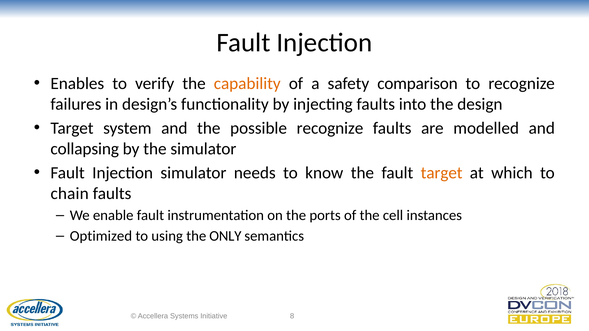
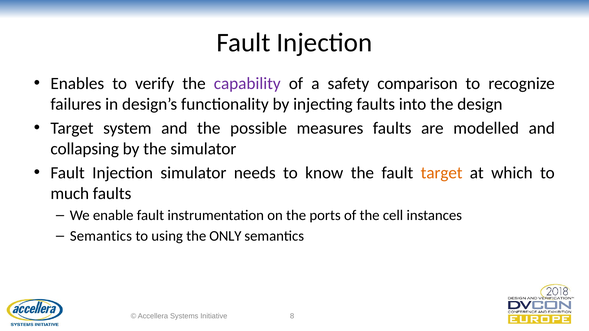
capability colour: orange -> purple
possible recognize: recognize -> measures
chain: chain -> much
Optimized at (101, 236): Optimized -> Semantics
